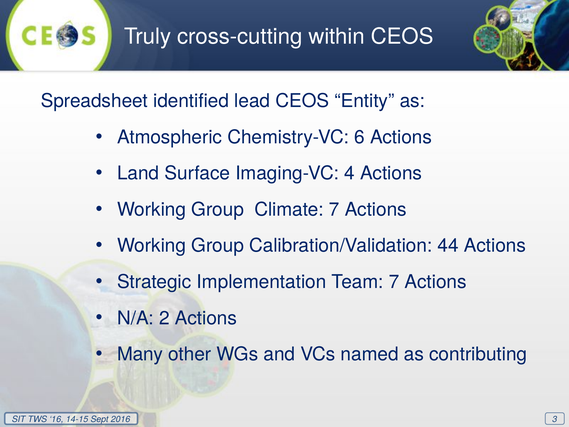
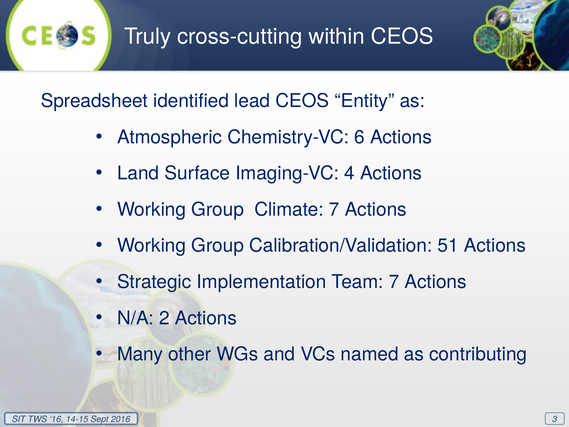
44: 44 -> 51
